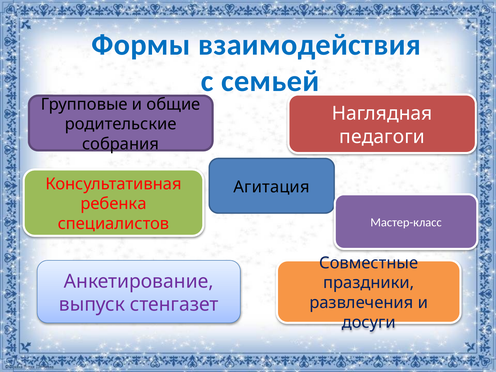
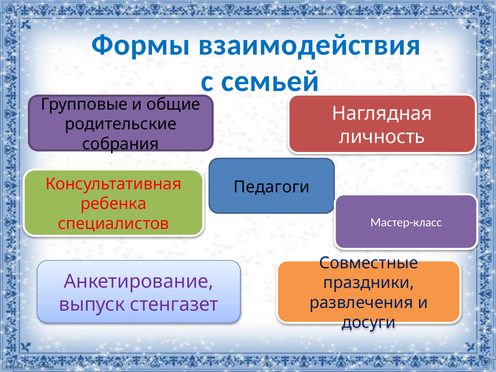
педагоги: педагоги -> личность
Агитация: Агитация -> Педагоги
